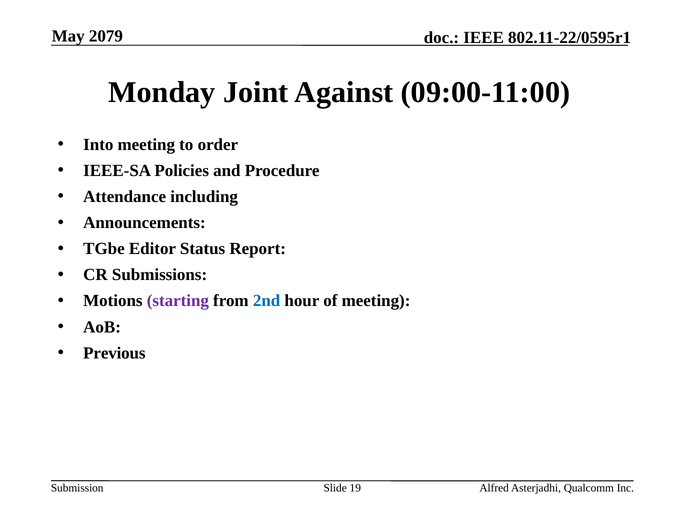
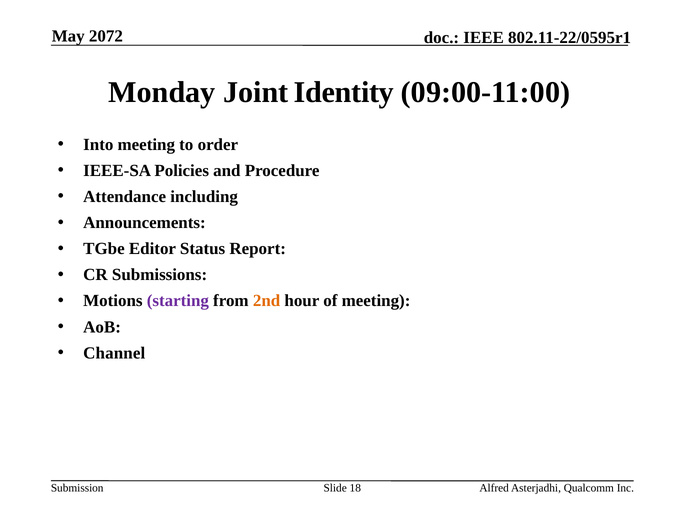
2079: 2079 -> 2072
Against: Against -> Identity
2nd colour: blue -> orange
Previous: Previous -> Channel
19: 19 -> 18
